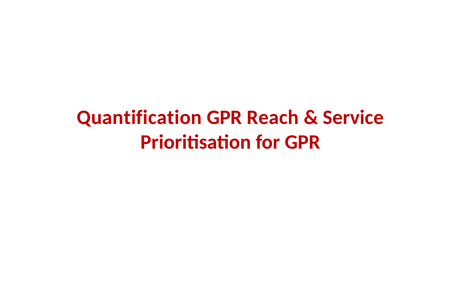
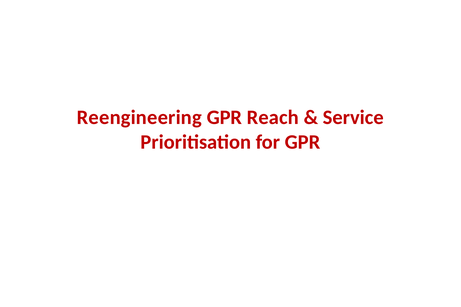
Quantification: Quantification -> Reengineering
